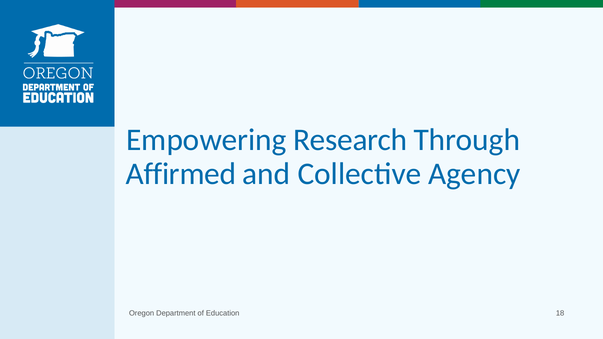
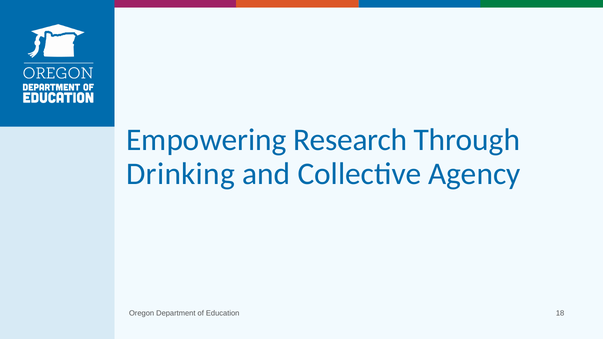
Affirmed: Affirmed -> Drinking
